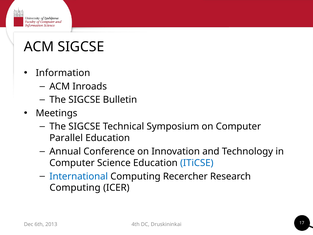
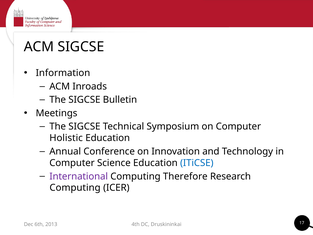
Parallel: Parallel -> Holistic
International colour: blue -> purple
Recercher: Recercher -> Therefore
